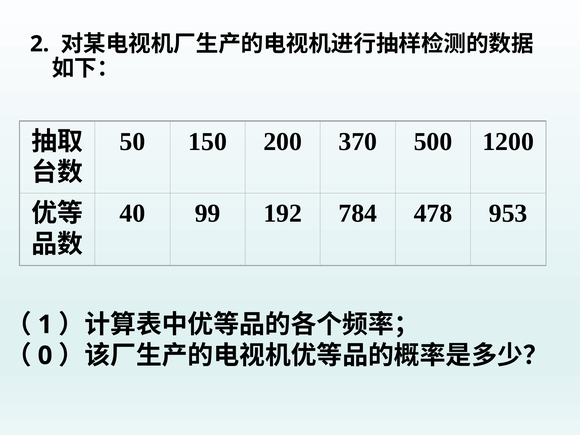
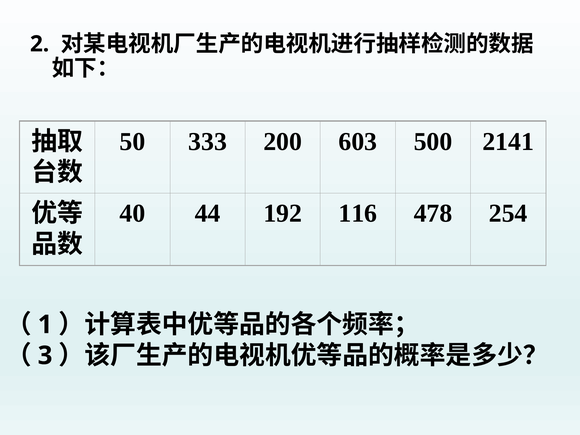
150: 150 -> 333
370: 370 -> 603
1200: 1200 -> 2141
99: 99 -> 44
784: 784 -> 116
953: 953 -> 254
0: 0 -> 3
